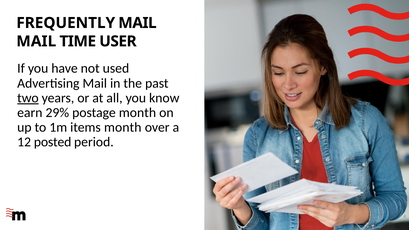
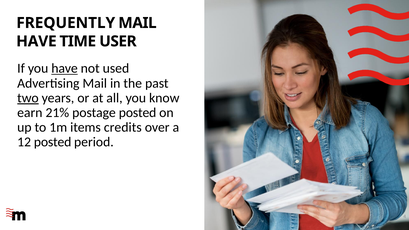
MAIL at (36, 41): MAIL -> HAVE
have at (65, 69) underline: none -> present
29%: 29% -> 21%
postage month: month -> posted
items month: month -> credits
